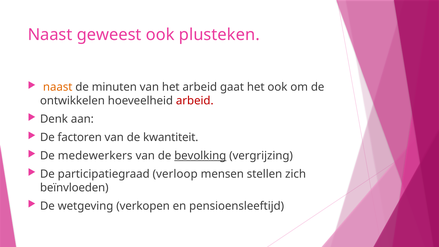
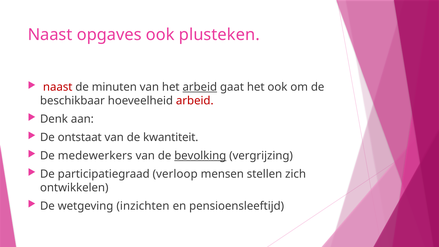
geweest: geweest -> opgaves
naast at (58, 87) colour: orange -> red
arbeid at (200, 87) underline: none -> present
ontwikkelen: ontwikkelen -> beschikbaar
factoren: factoren -> ontstaat
beïnvloeden: beïnvloeden -> ontwikkelen
verkopen: verkopen -> inzichten
